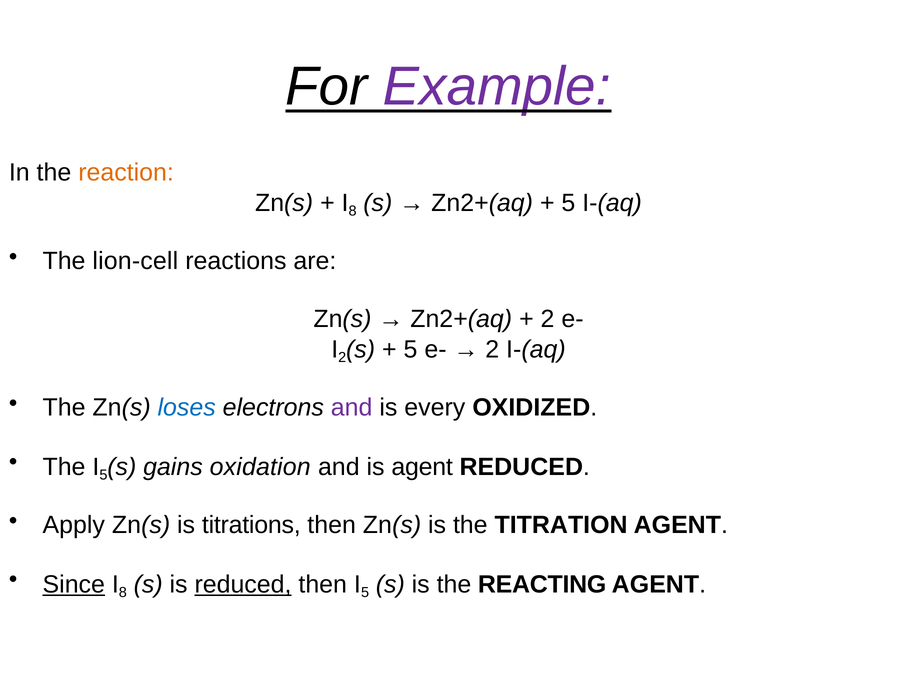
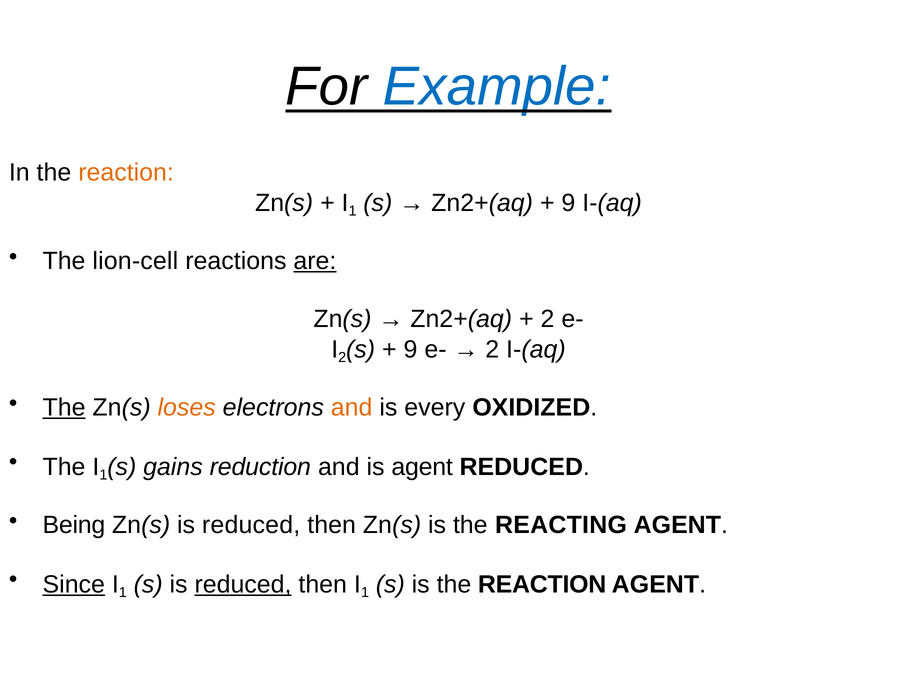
Example colour: purple -> blue
8 at (353, 211): 8 -> 1
5 at (568, 203): 5 -> 9
are underline: none -> present
5 at (410, 349): 5 -> 9
The at (64, 407) underline: none -> present
loses colour: blue -> orange
and at (352, 407) colour: purple -> orange
5 at (103, 475): 5 -> 1
oxidation: oxidation -> reduction
Apply: Apply -> Being
Zn(s is titrations: titrations -> reduced
TITRATION: TITRATION -> REACTING
8 at (123, 592): 8 -> 1
5 at (365, 592): 5 -> 1
is the REACTING: REACTING -> REACTION
